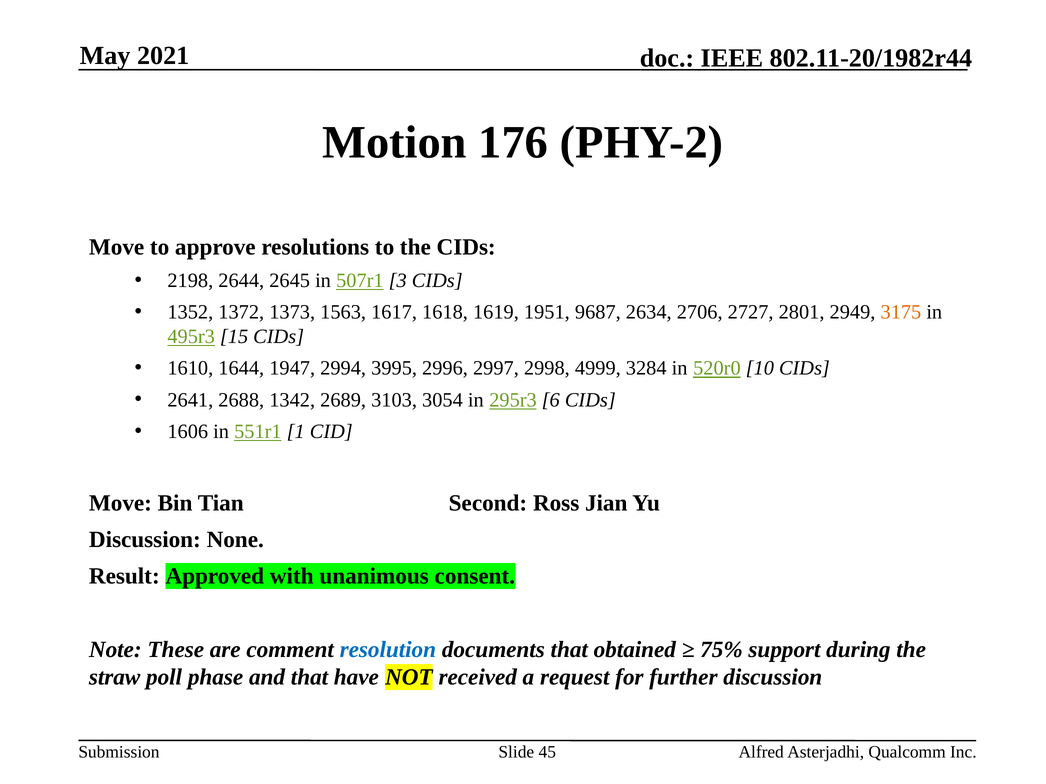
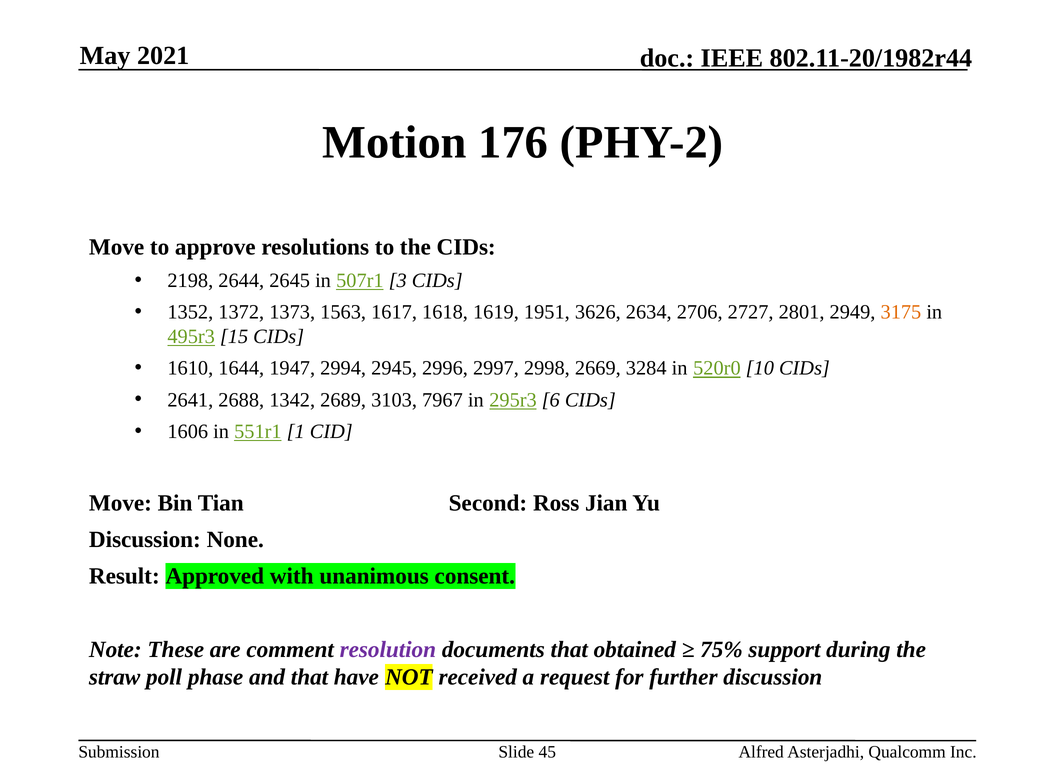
9687: 9687 -> 3626
3995: 3995 -> 2945
4999: 4999 -> 2669
3054: 3054 -> 7967
resolution colour: blue -> purple
